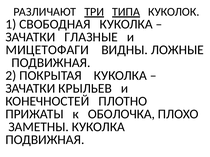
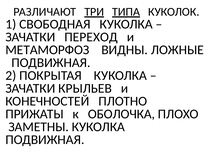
ГЛАЗНЫЕ: ГЛАЗНЫЕ -> ПЕРЕХОД
МИЦЕТОФАГИ: МИЦЕТОФАГИ -> МЕТАМОРФОЗ
